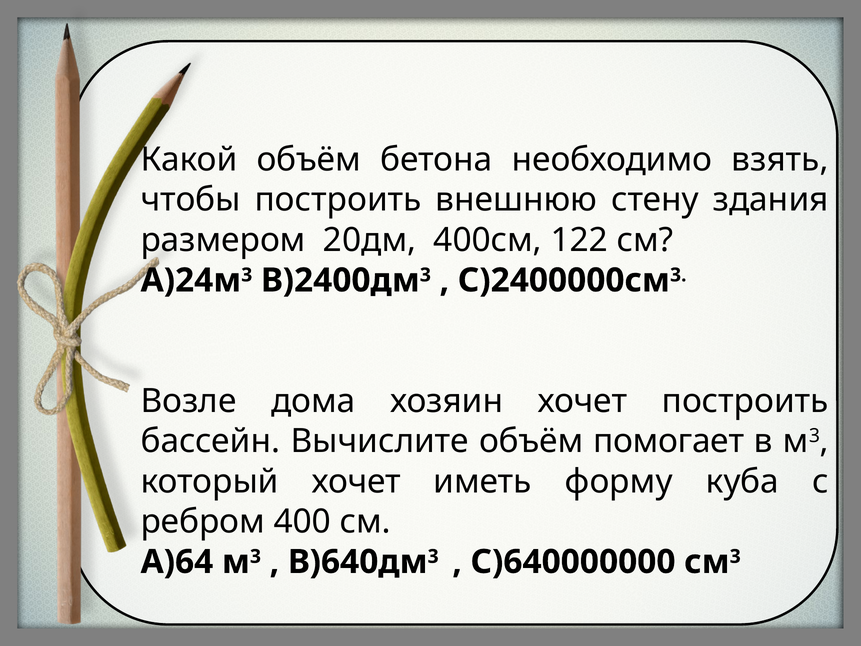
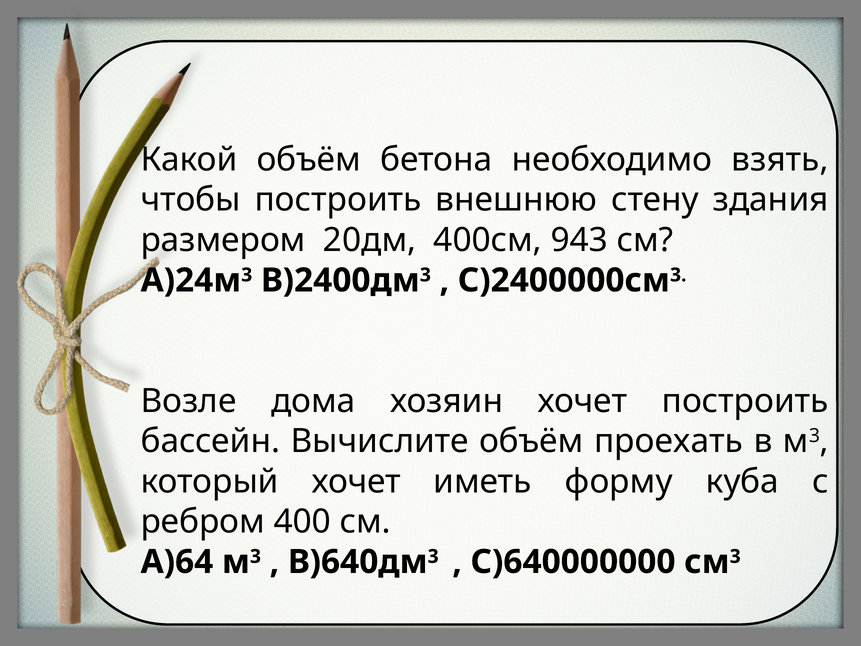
122: 122 -> 943
помогает: помогает -> проехать
